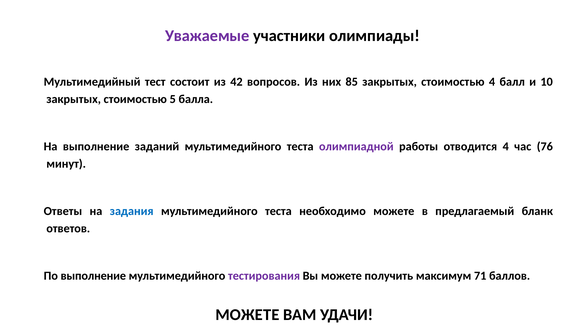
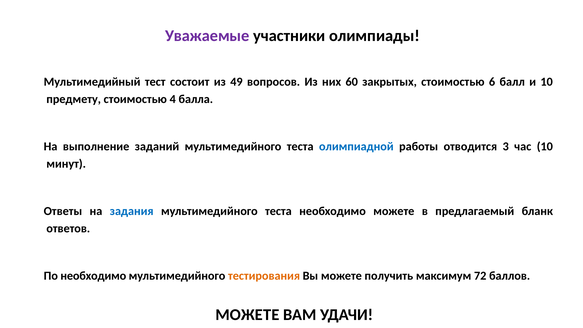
42: 42 -> 49
85: 85 -> 60
стоимостью 4: 4 -> 6
закрытых at (74, 99): закрытых -> предмету
5: 5 -> 4
олимпиадной colour: purple -> blue
отводится 4: 4 -> 3
час 76: 76 -> 10
По выполнение: выполнение -> необходимо
тестирования colour: purple -> orange
71: 71 -> 72
